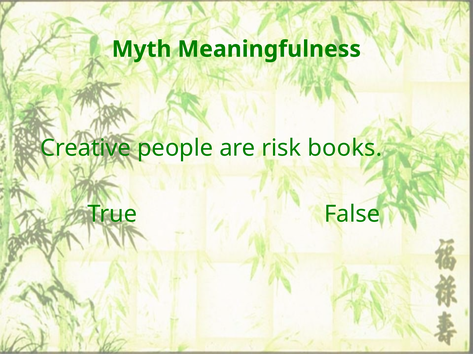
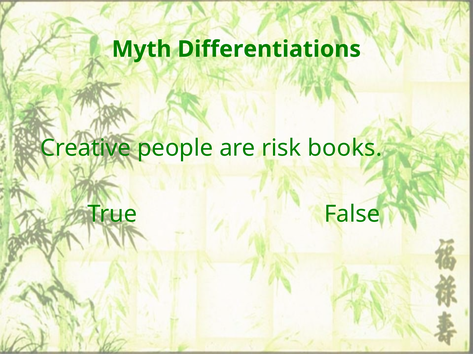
Meaningfulness: Meaningfulness -> Differentiations
